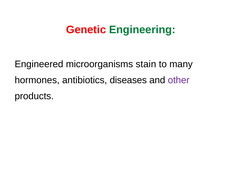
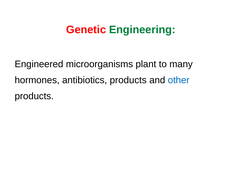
stain: stain -> plant
antibiotics diseases: diseases -> products
other colour: purple -> blue
